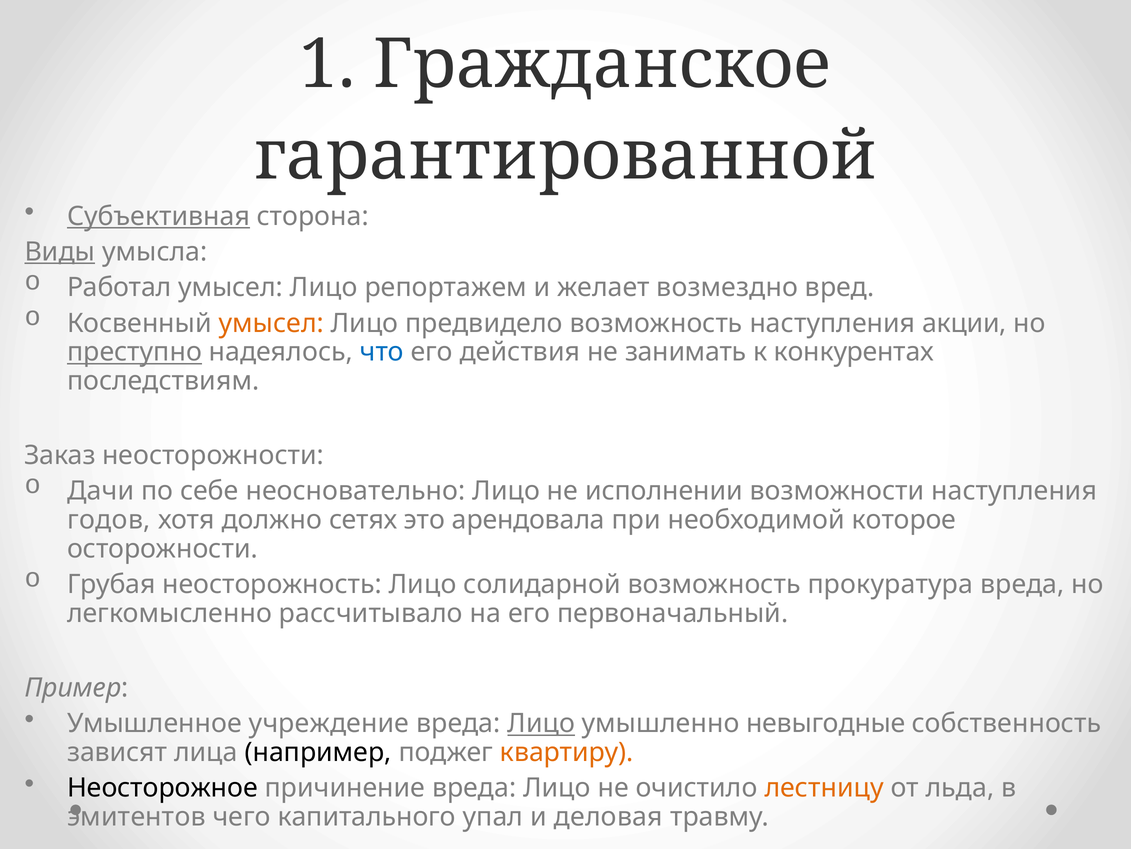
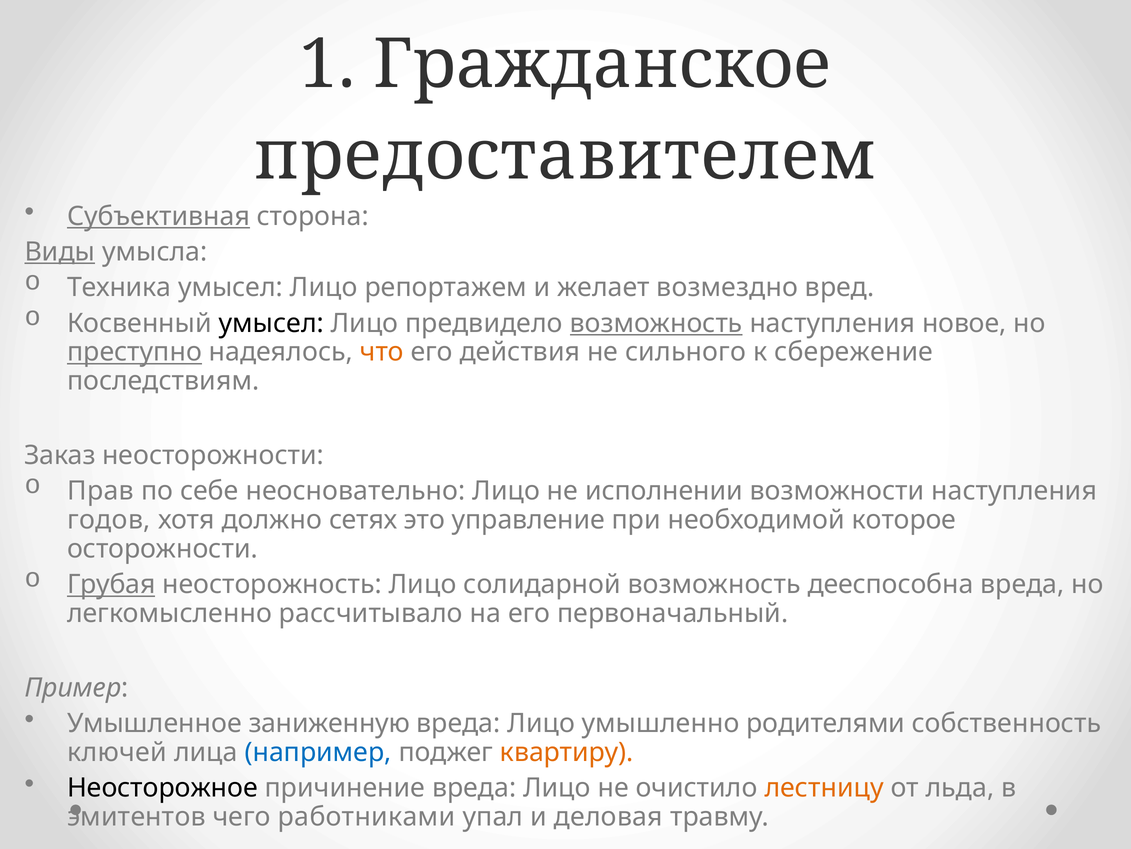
гарантированной: гарантированной -> предоставителем
Работал: Работал -> Техника
умысел at (271, 323) colour: orange -> black
возможность at (656, 323) underline: none -> present
акции: акции -> новое
что colour: blue -> orange
занимать: занимать -> сильного
конкурентах: конкурентах -> сбережение
Дачи: Дачи -> Прав
арендовала: арендовала -> управление
Грубая underline: none -> present
прокуратура: прокуратура -> дееспособна
учреждение: учреждение -> заниженную
Лицо at (541, 723) underline: present -> none
невыгодные: невыгодные -> родителями
зависят: зависят -> ключей
например colour: black -> blue
капитального: капитального -> работниками
